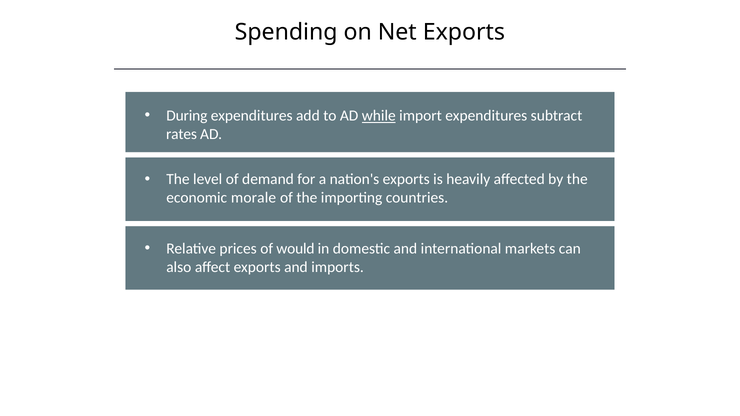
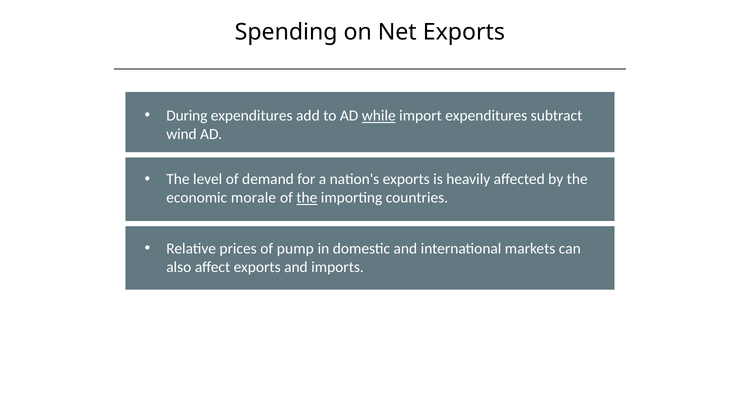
rates: rates -> wind
the at (307, 198) underline: none -> present
would: would -> pump
